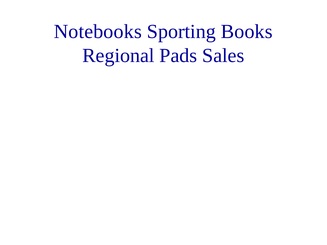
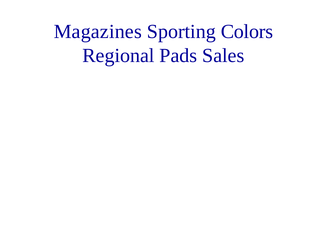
Notebooks: Notebooks -> Magazines
Books: Books -> Colors
